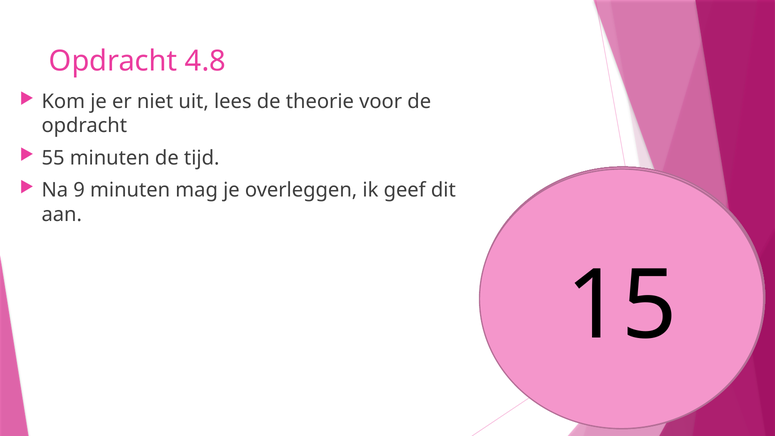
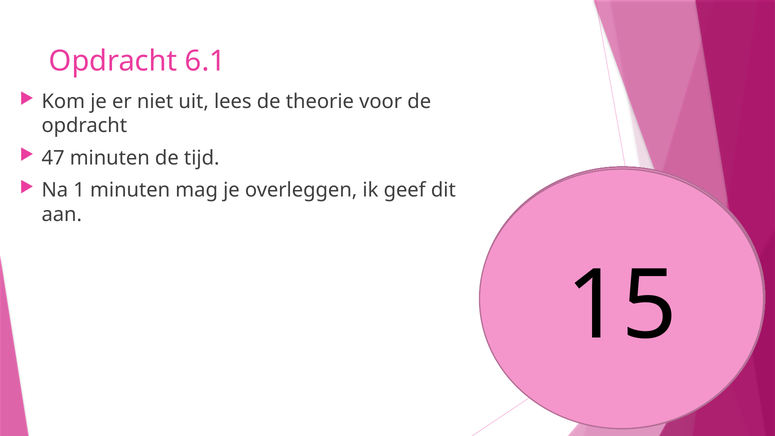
4.8: 4.8 -> 6.1
55: 55 -> 47
9: 9 -> 1
